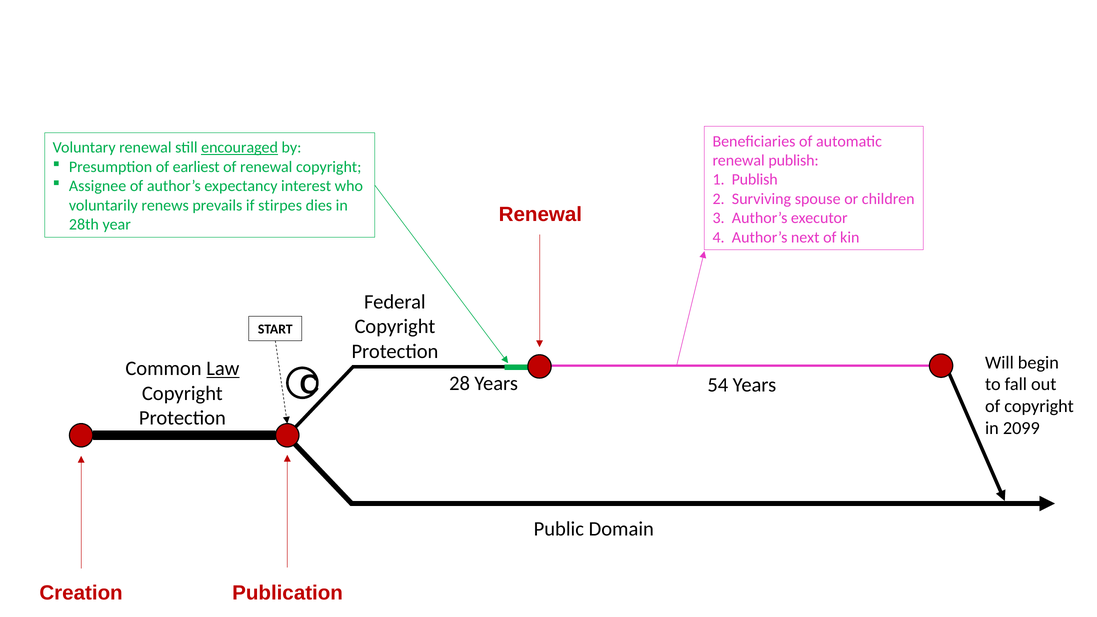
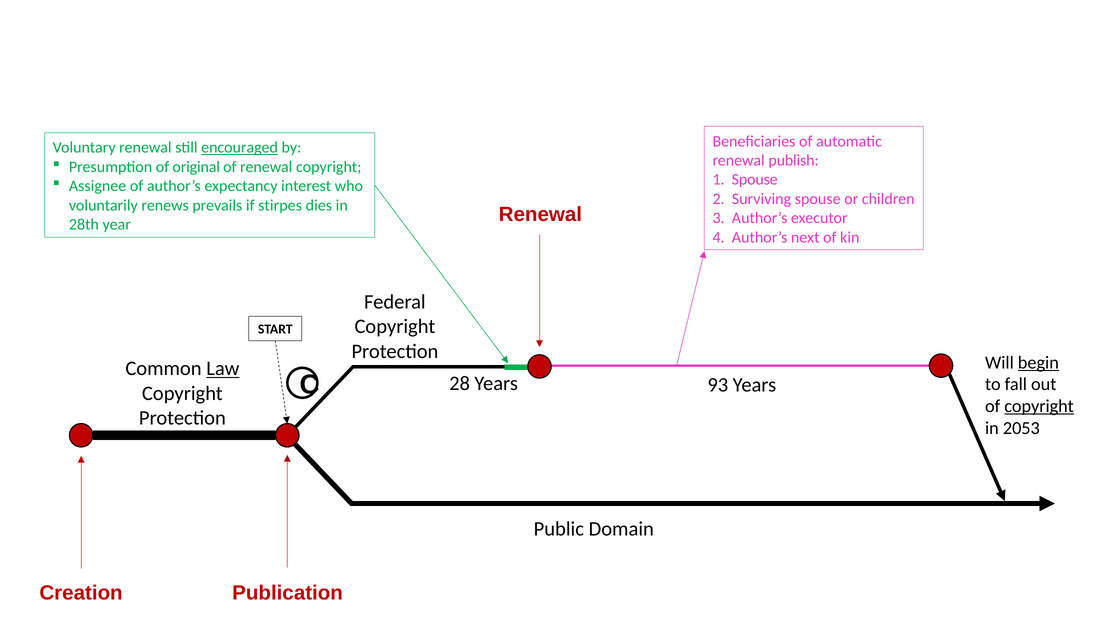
earliest: earliest -> original
1 Publish: Publish -> Spouse
begin underline: none -> present
54: 54 -> 93
copyright at (1039, 406) underline: none -> present
2099: 2099 -> 2053
